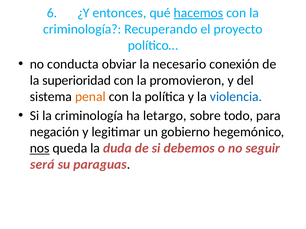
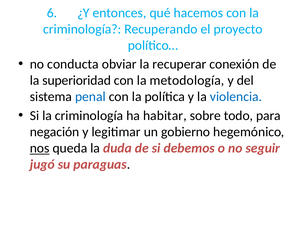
hacemos underline: present -> none
necesario: necesario -> recuperar
promovieron: promovieron -> metodología
penal colour: orange -> blue
letargo: letargo -> habitar
será: será -> jugó
